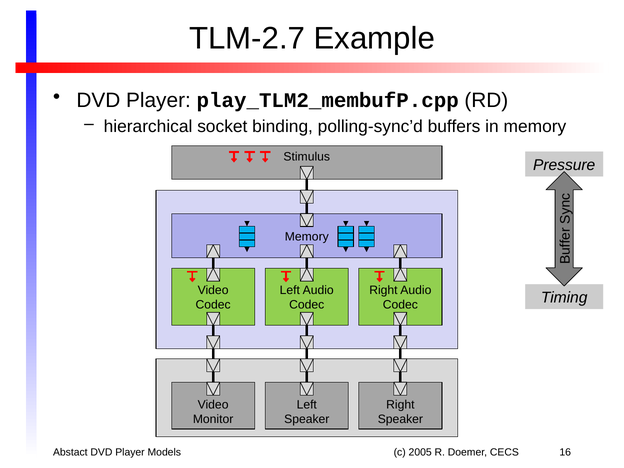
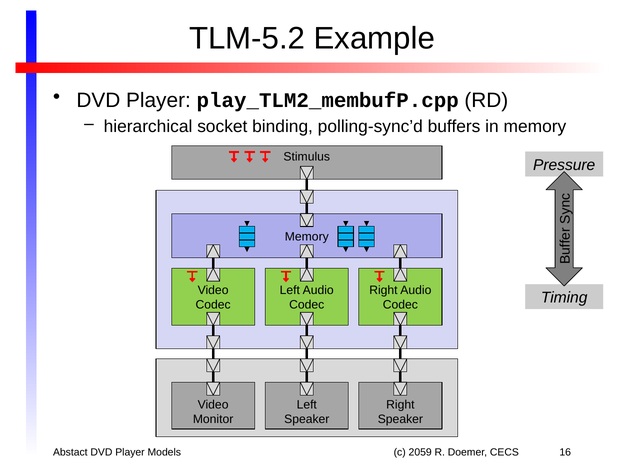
TLM-2.7: TLM-2.7 -> TLM-5.2
2005: 2005 -> 2059
